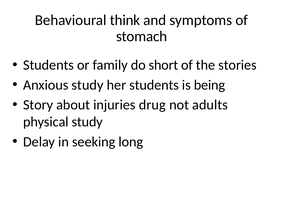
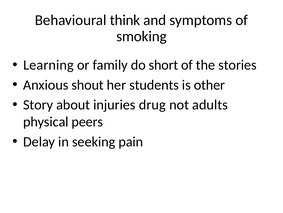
stomach: stomach -> smoking
Students at (49, 65): Students -> Learning
Anxious study: study -> shout
being: being -> other
physical study: study -> peers
long: long -> pain
